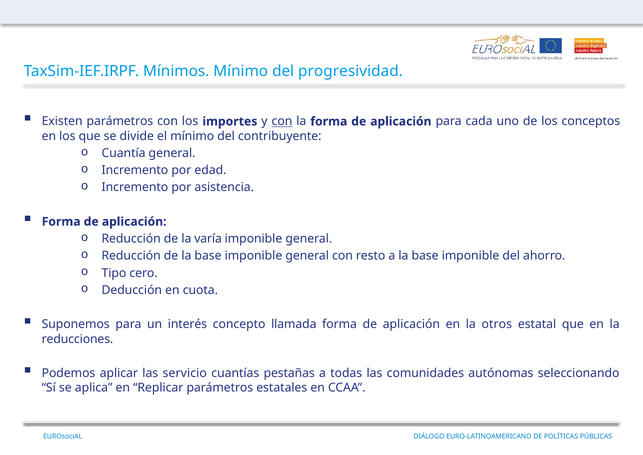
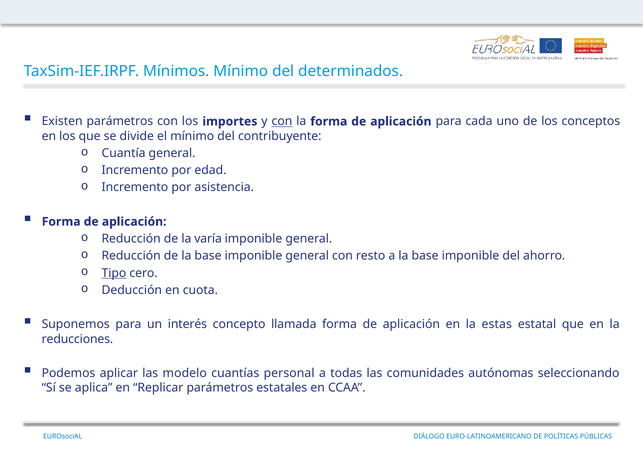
progresividad: progresividad -> determinados
Tipo underline: none -> present
otros: otros -> estas
servicio: servicio -> modelo
pestañas: pestañas -> personal
